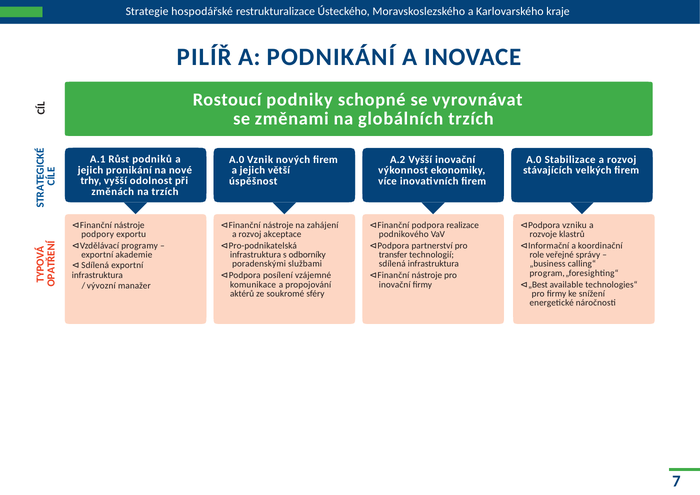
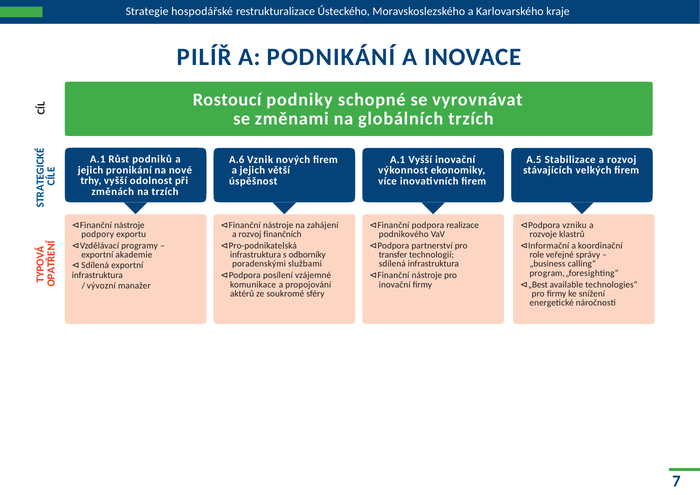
A.2 at (398, 160): A.2 -> A.1
A.0 at (534, 160): A.0 -> A.5
A.0 at (237, 160): A.0 -> A.6
akceptace: akceptace -> finančních
